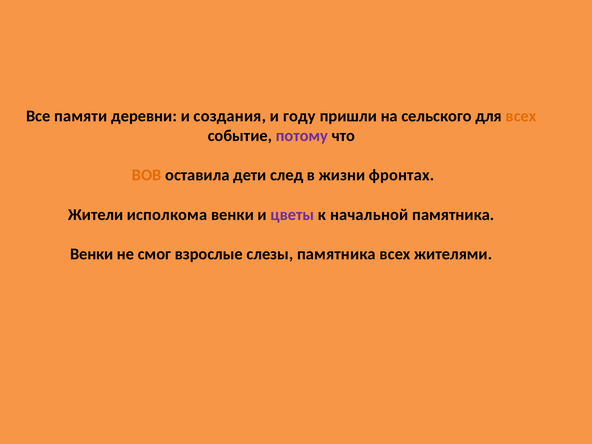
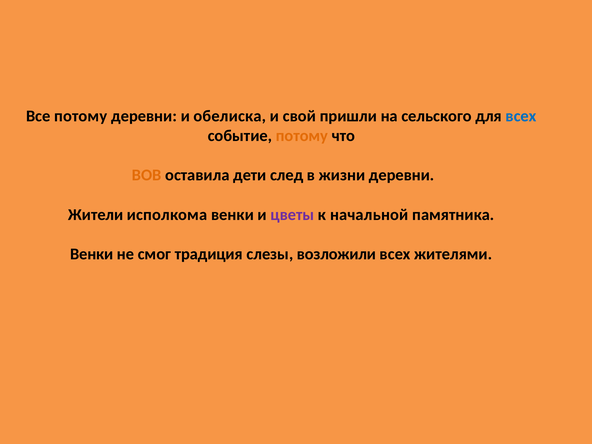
Все памяти: памяти -> потому
создания: создания -> обелиска
году: году -> свой
всех at (521, 116) colour: orange -> blue
потому at (302, 136) colour: purple -> orange
жизни фронтах: фронтах -> деревни
взрослые: взрослые -> традиция
слезы памятника: памятника -> возложили
